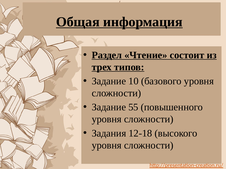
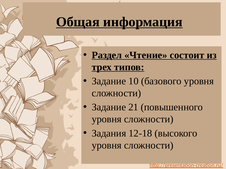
55: 55 -> 21
